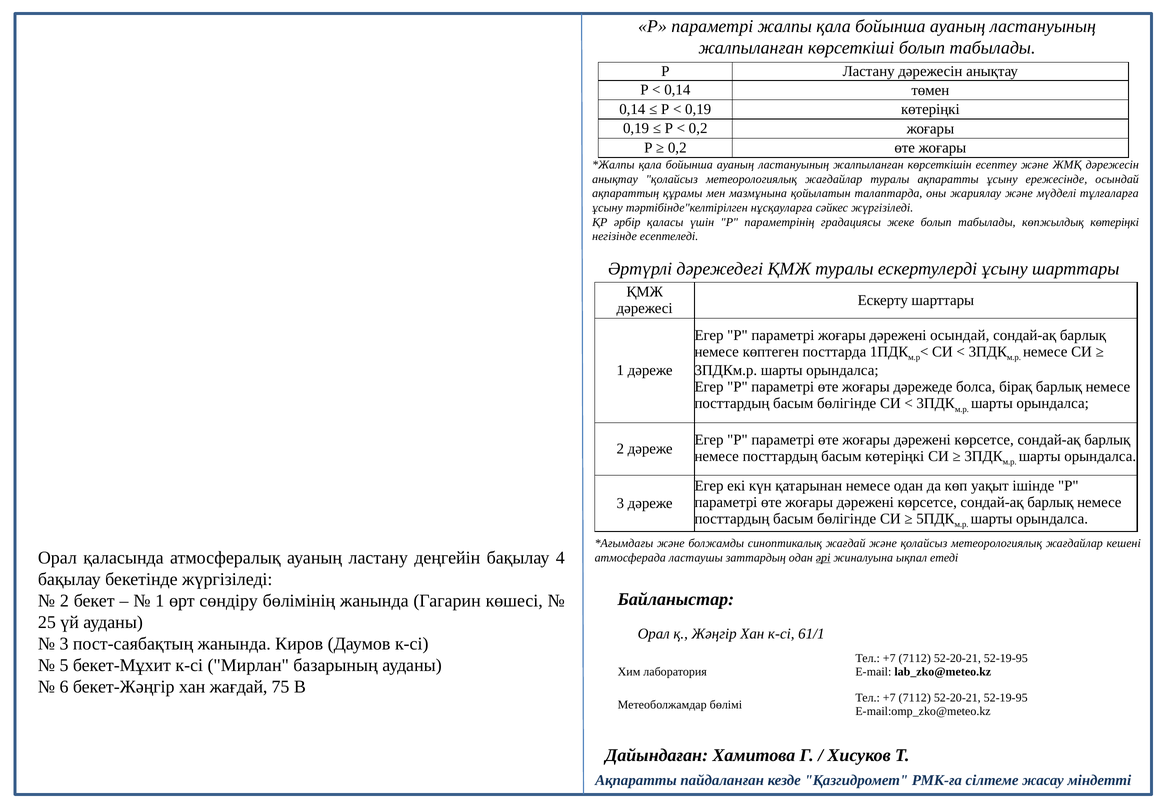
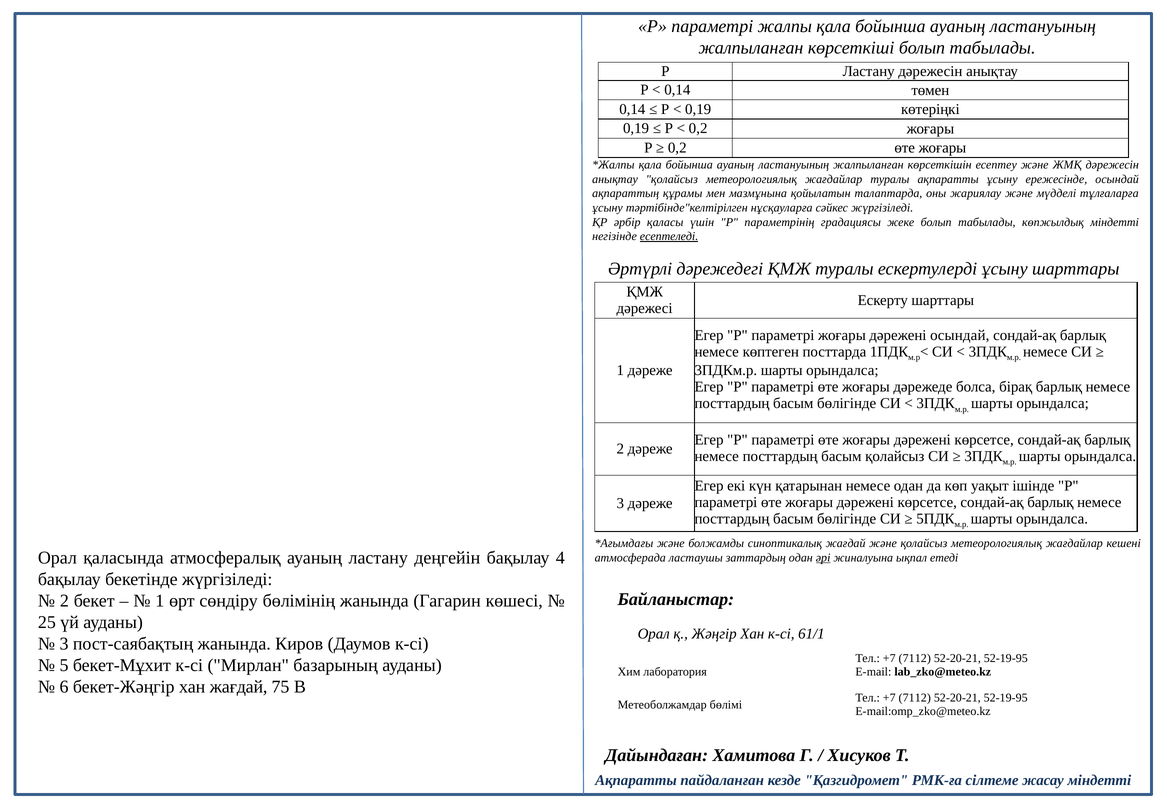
көпжылдық көтеріңкі: көтеріңкі -> міндетті
есептеледі underline: none -> present
басым көтеріңкі: көтеріңкі -> қолайсыз
